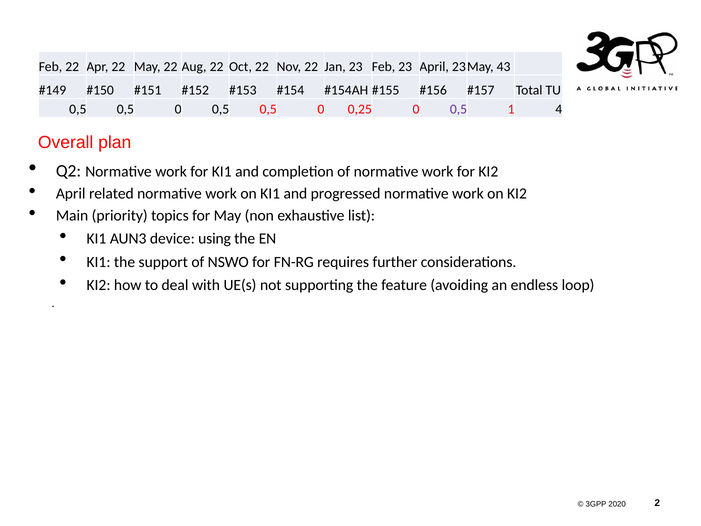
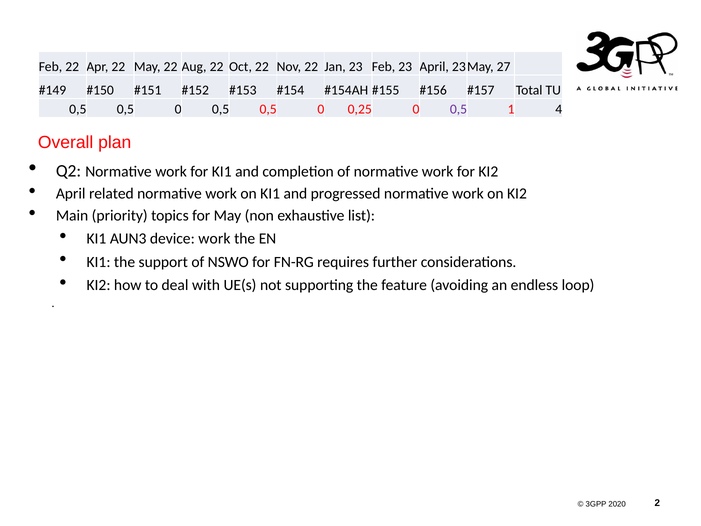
43: 43 -> 27
device using: using -> work
